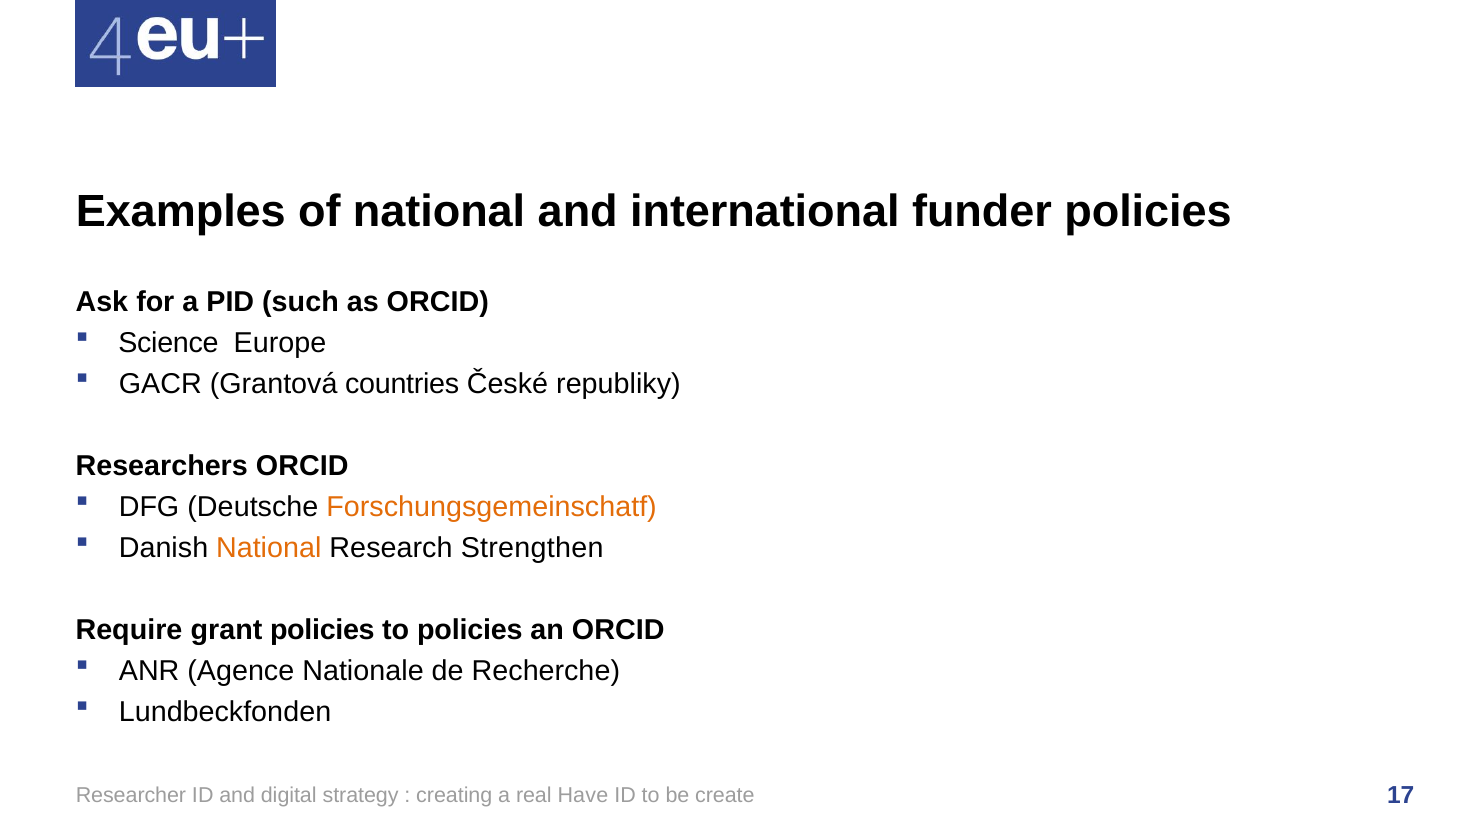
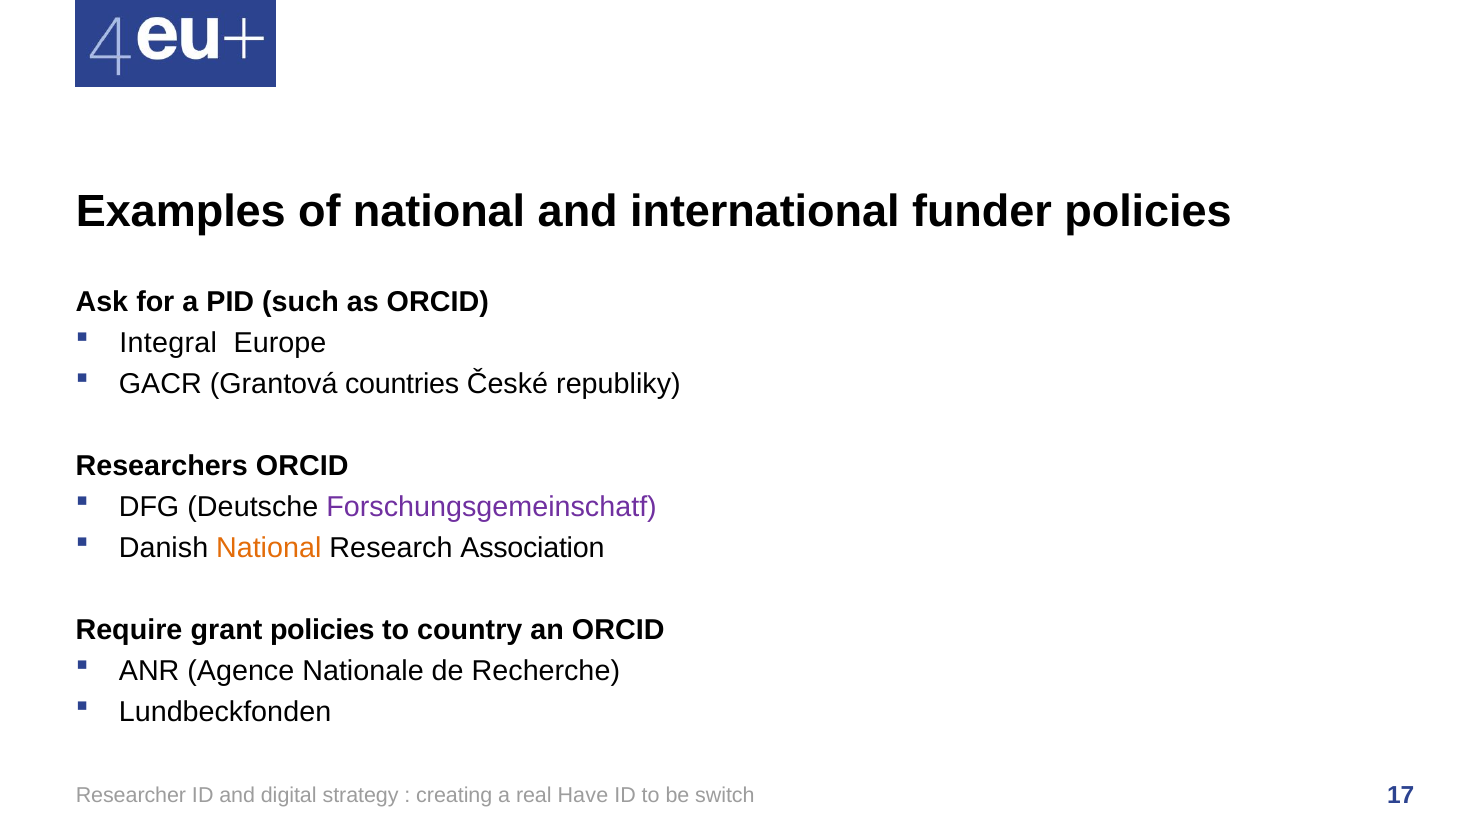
Science: Science -> Integral
Forschungsgemeinschatf colour: orange -> purple
Strengthen: Strengthen -> Association
to policies: policies -> country
create: create -> switch
